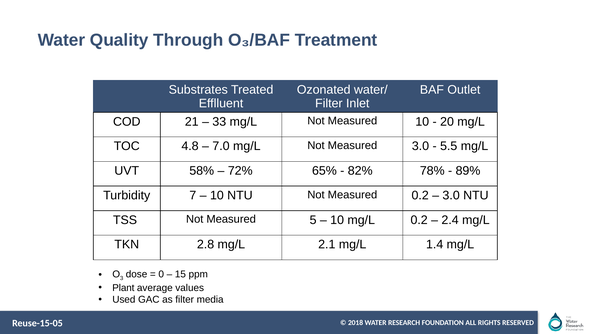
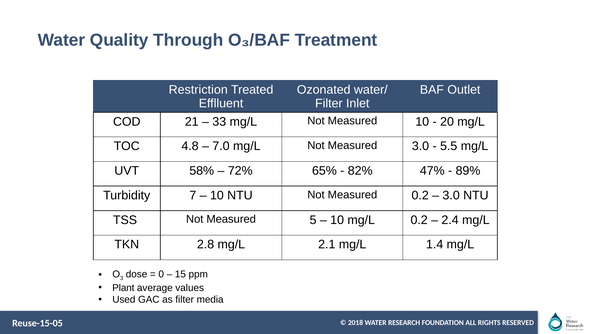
Substrates: Substrates -> Restriction
78%: 78% -> 47%
